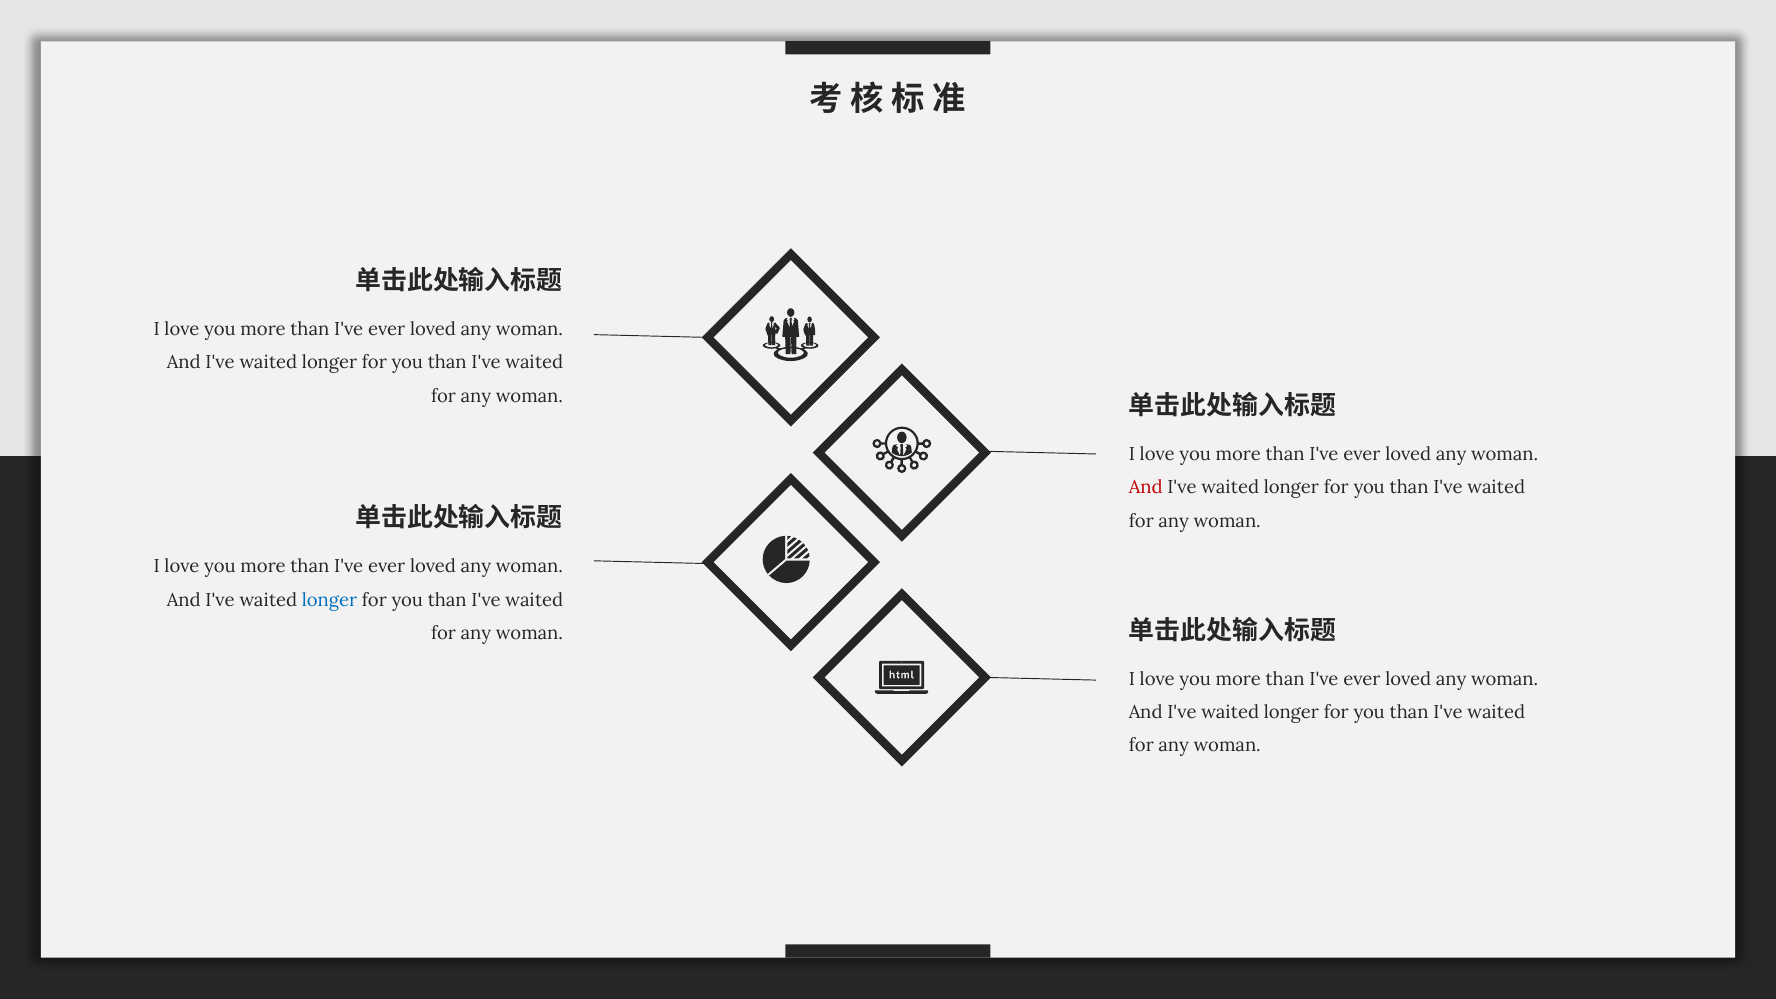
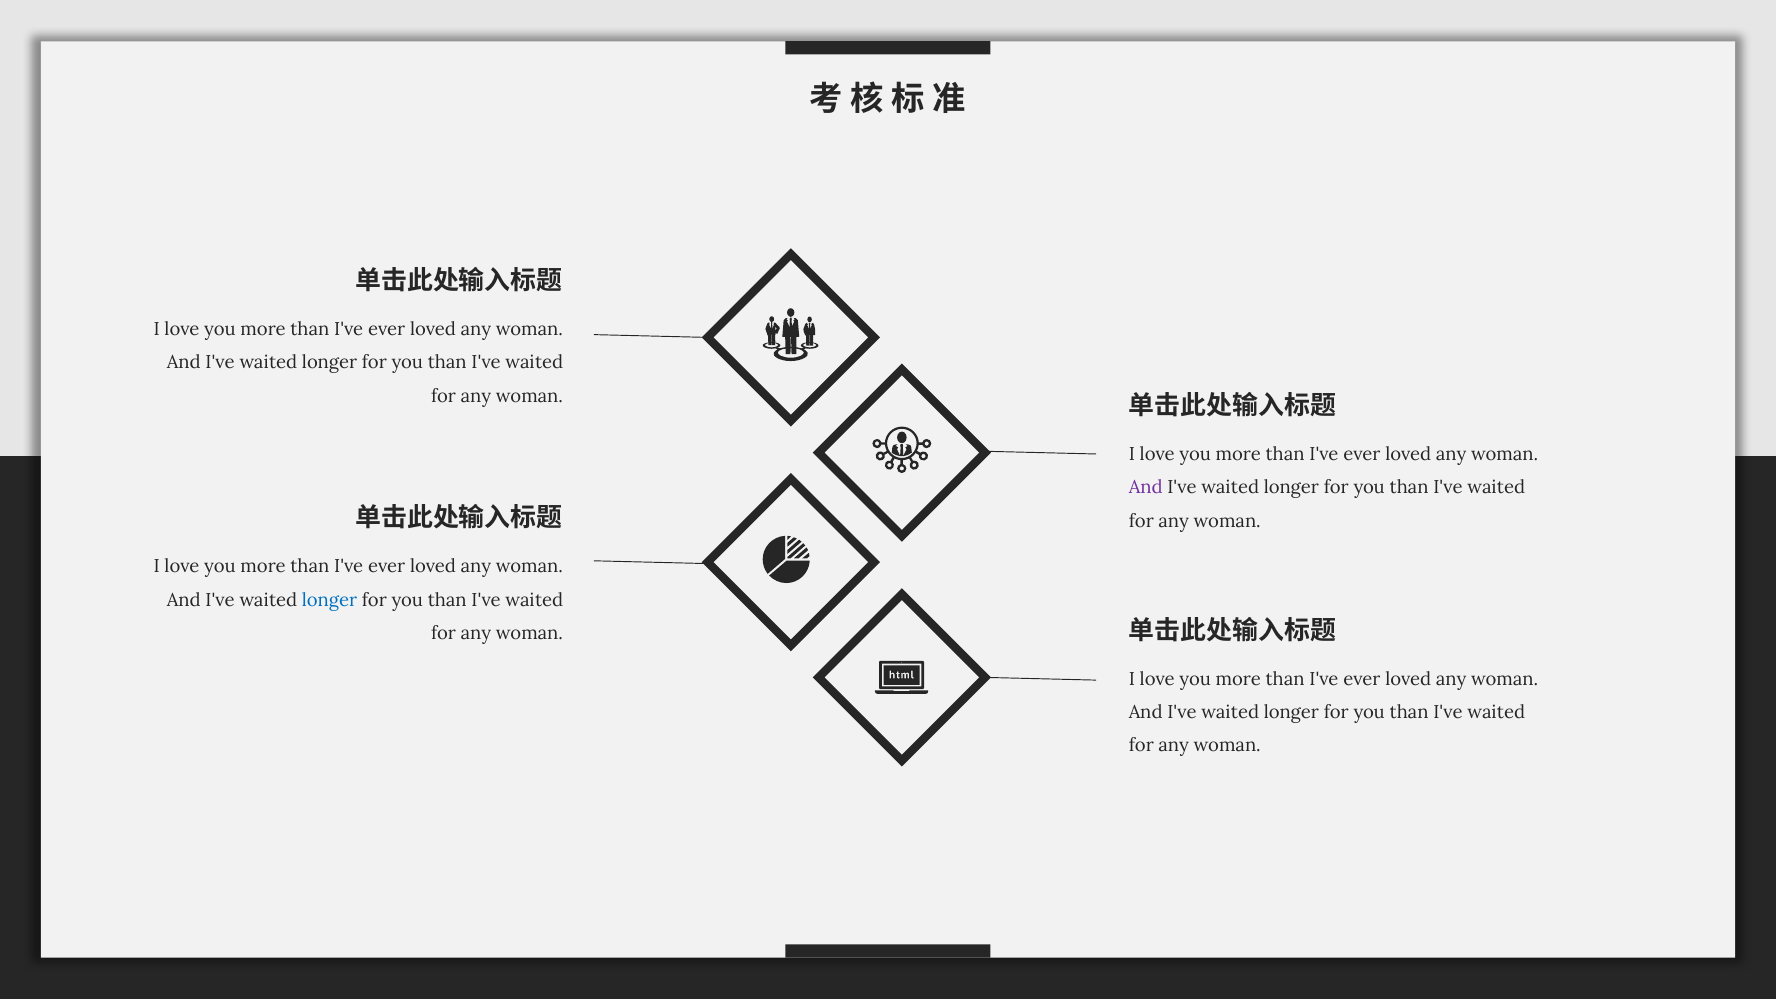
And at (1146, 488) colour: red -> purple
